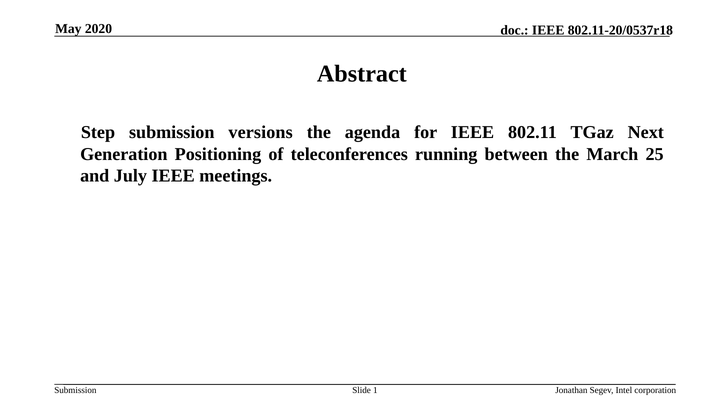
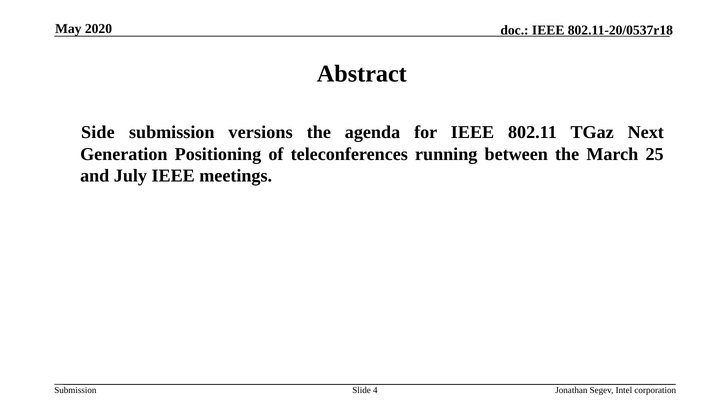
Step: Step -> Side
1: 1 -> 4
